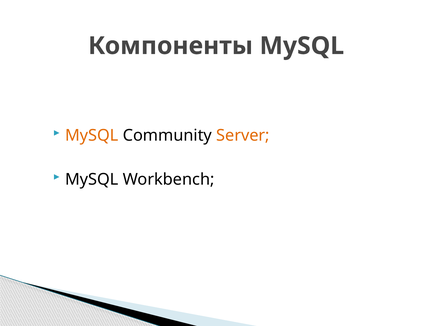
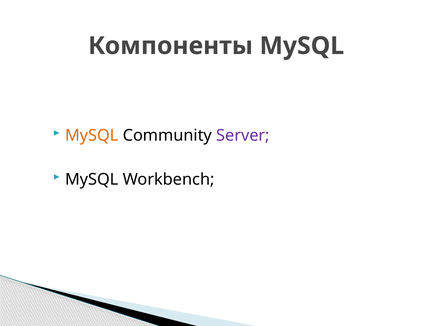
Server colour: orange -> purple
